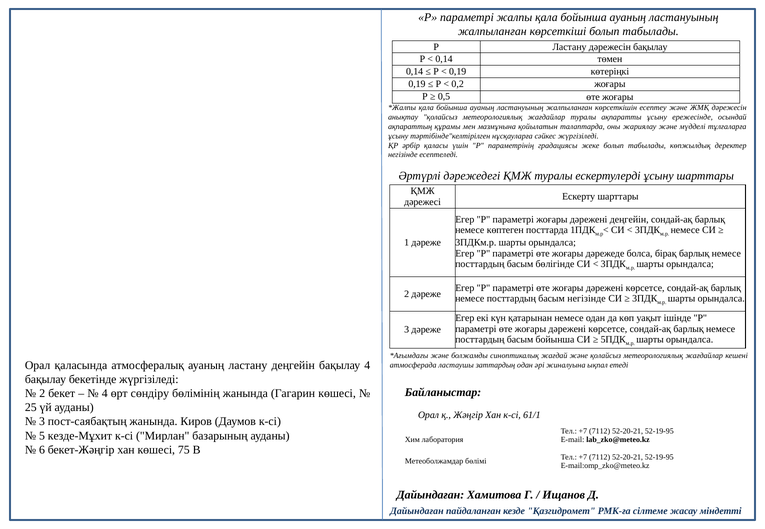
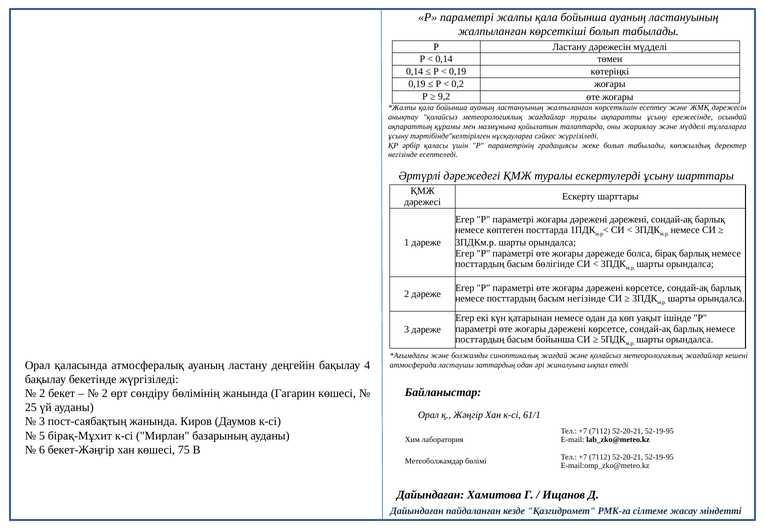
дәрежесін бақылау: бақылау -> мүдделі
0,5: 0,5 -> 9,2
дәрежені деңгейін: деңгейін -> дәрежені
4 at (105, 394): 4 -> 2
кезде-Мұхит: кезде-Мұхит -> бірақ-Мұхит
